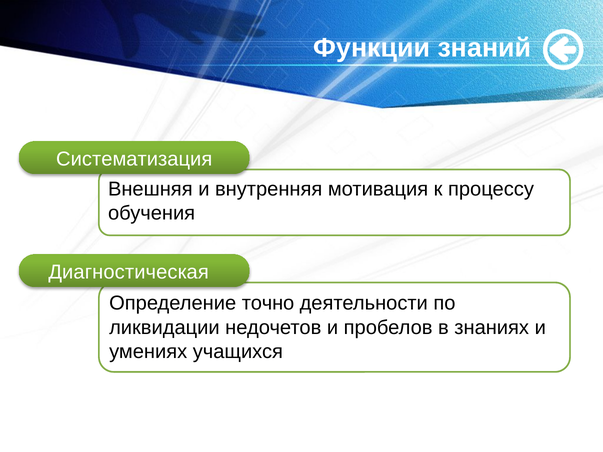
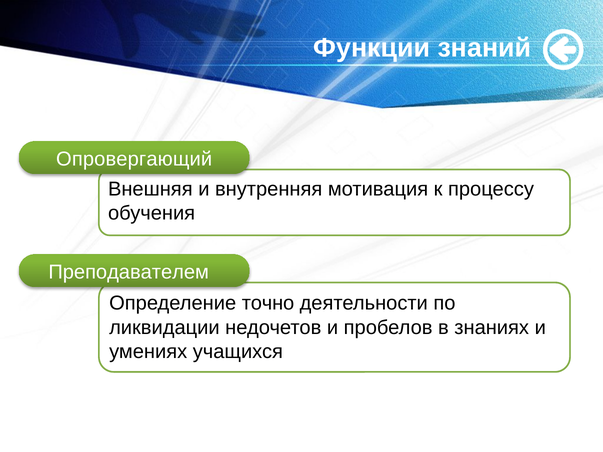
Систематизация: Систематизация -> Опровергающий
Диагностическая: Диагностическая -> Преподавателем
